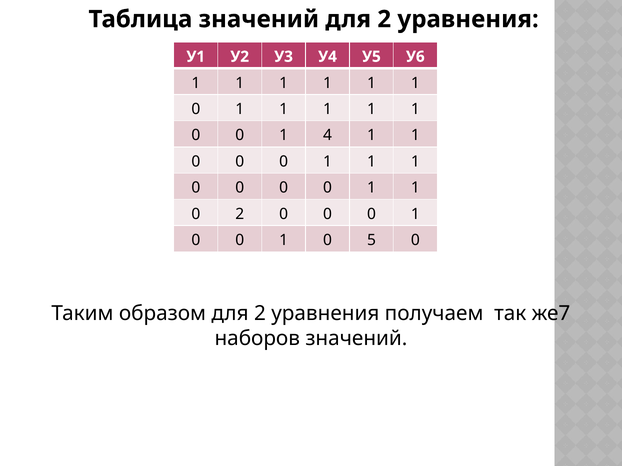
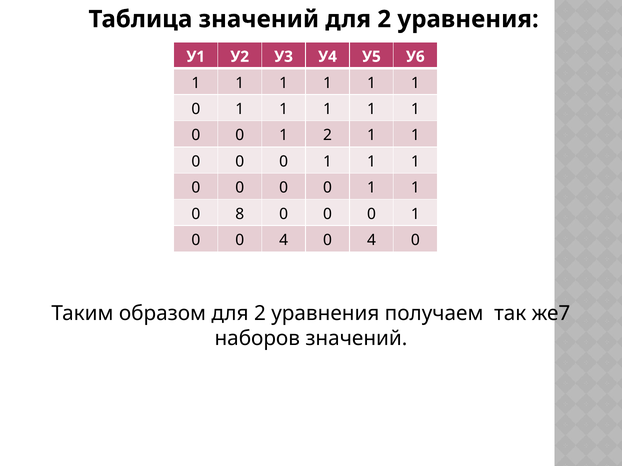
1 4: 4 -> 2
0 2: 2 -> 8
1 at (284, 240): 1 -> 4
5 at (371, 240): 5 -> 4
